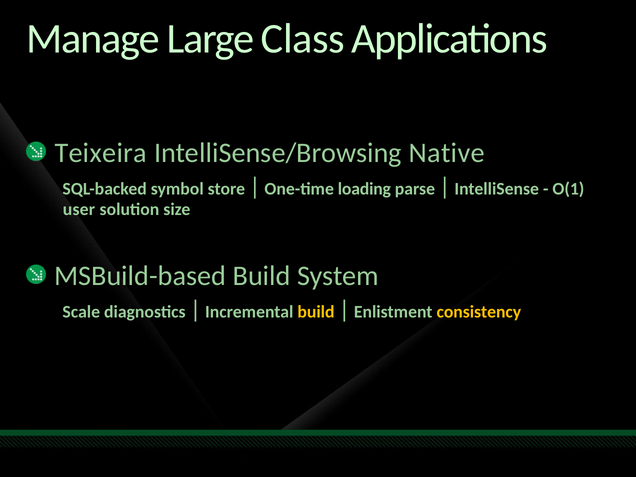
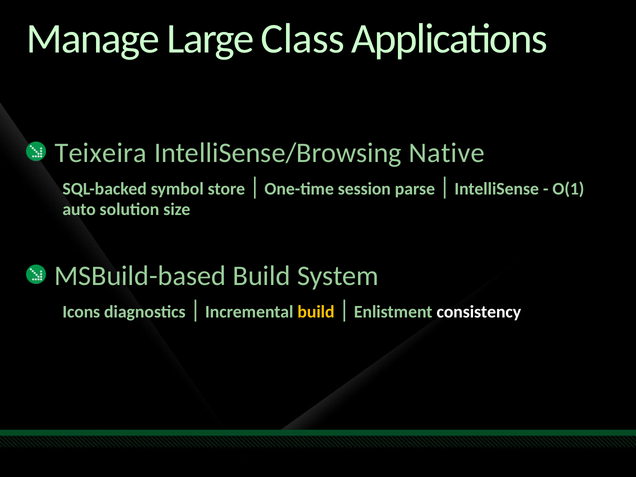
loading: loading -> session
user: user -> auto
Scale: Scale -> Icons
consistency colour: yellow -> white
